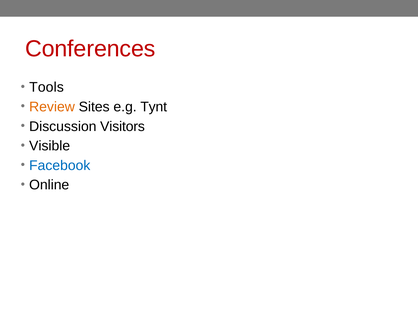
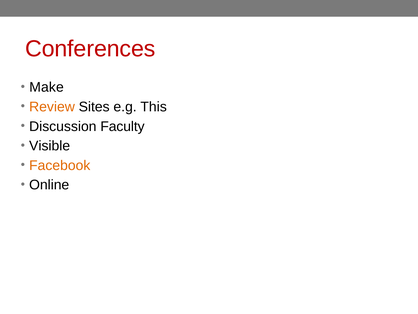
Tools: Tools -> Make
Tynt: Tynt -> This
Visitors: Visitors -> Faculty
Facebook colour: blue -> orange
